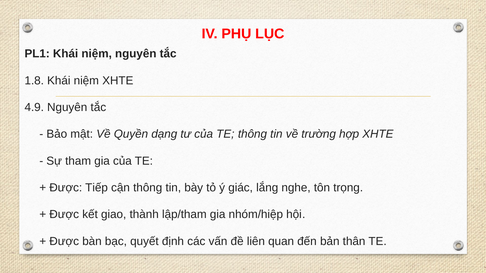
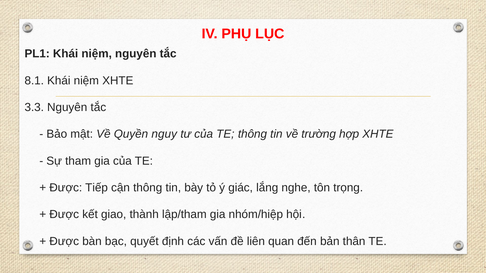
1.8: 1.8 -> 8.1
4.9: 4.9 -> 3.3
dạng: dạng -> nguy
